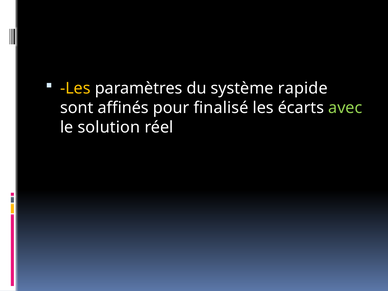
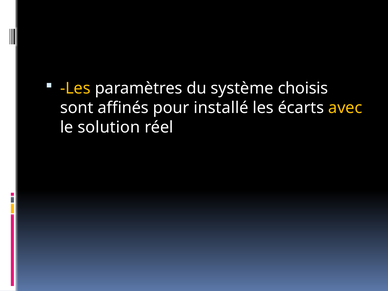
rapide: rapide -> choisis
finalisé: finalisé -> installé
avec colour: light green -> yellow
